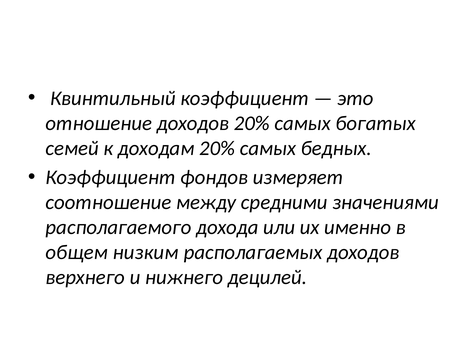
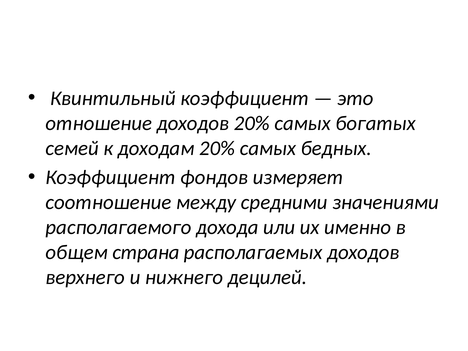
низким: низким -> страна
